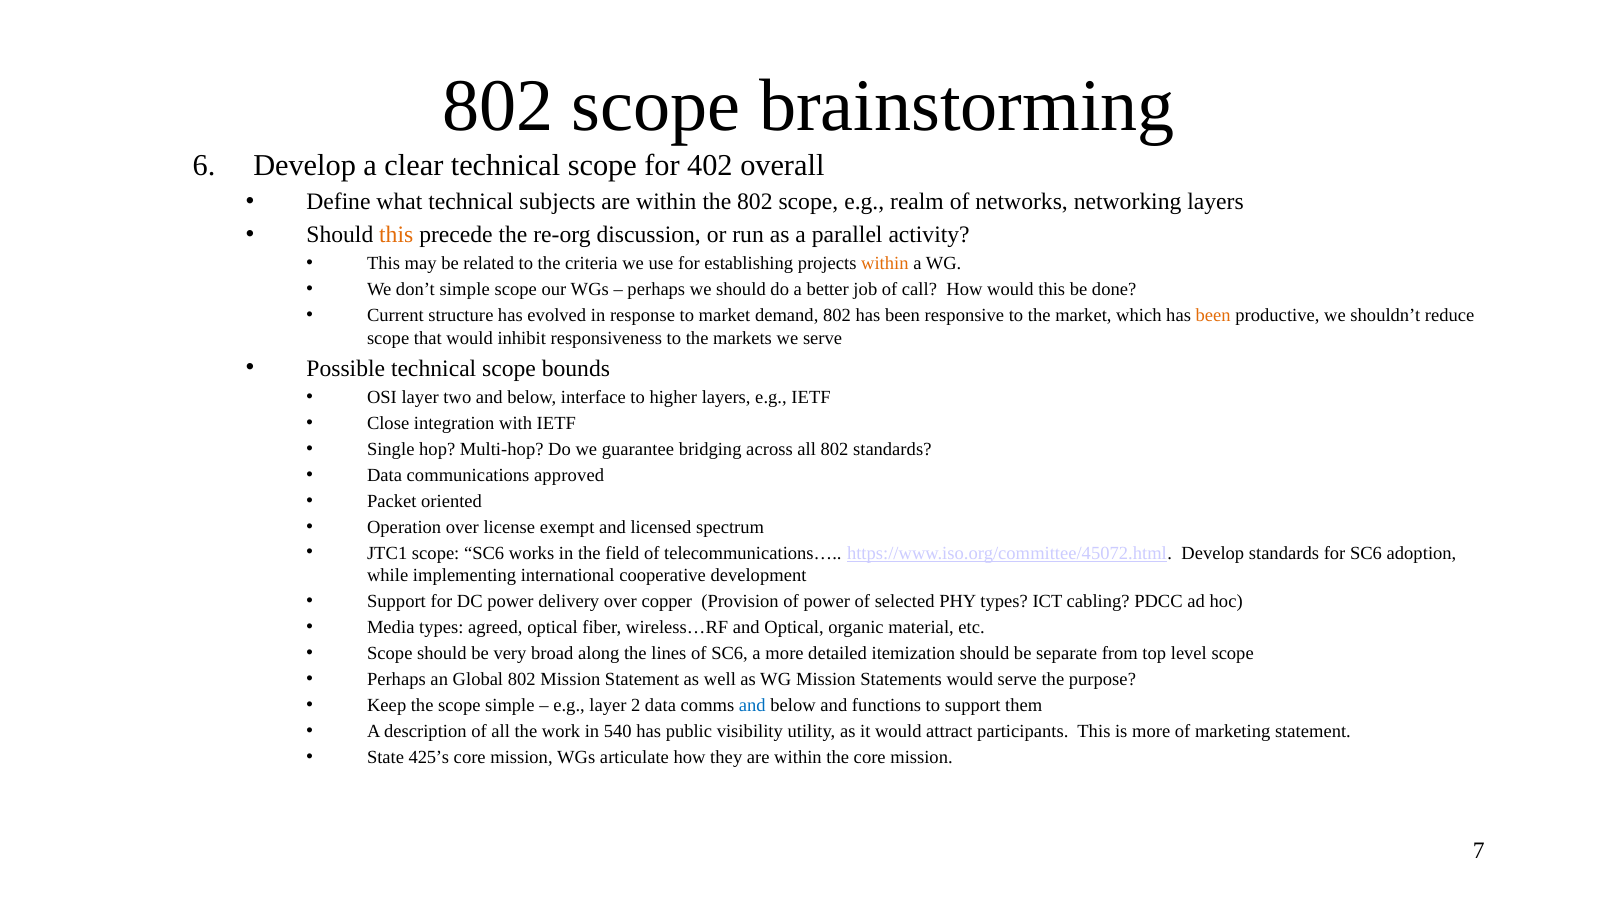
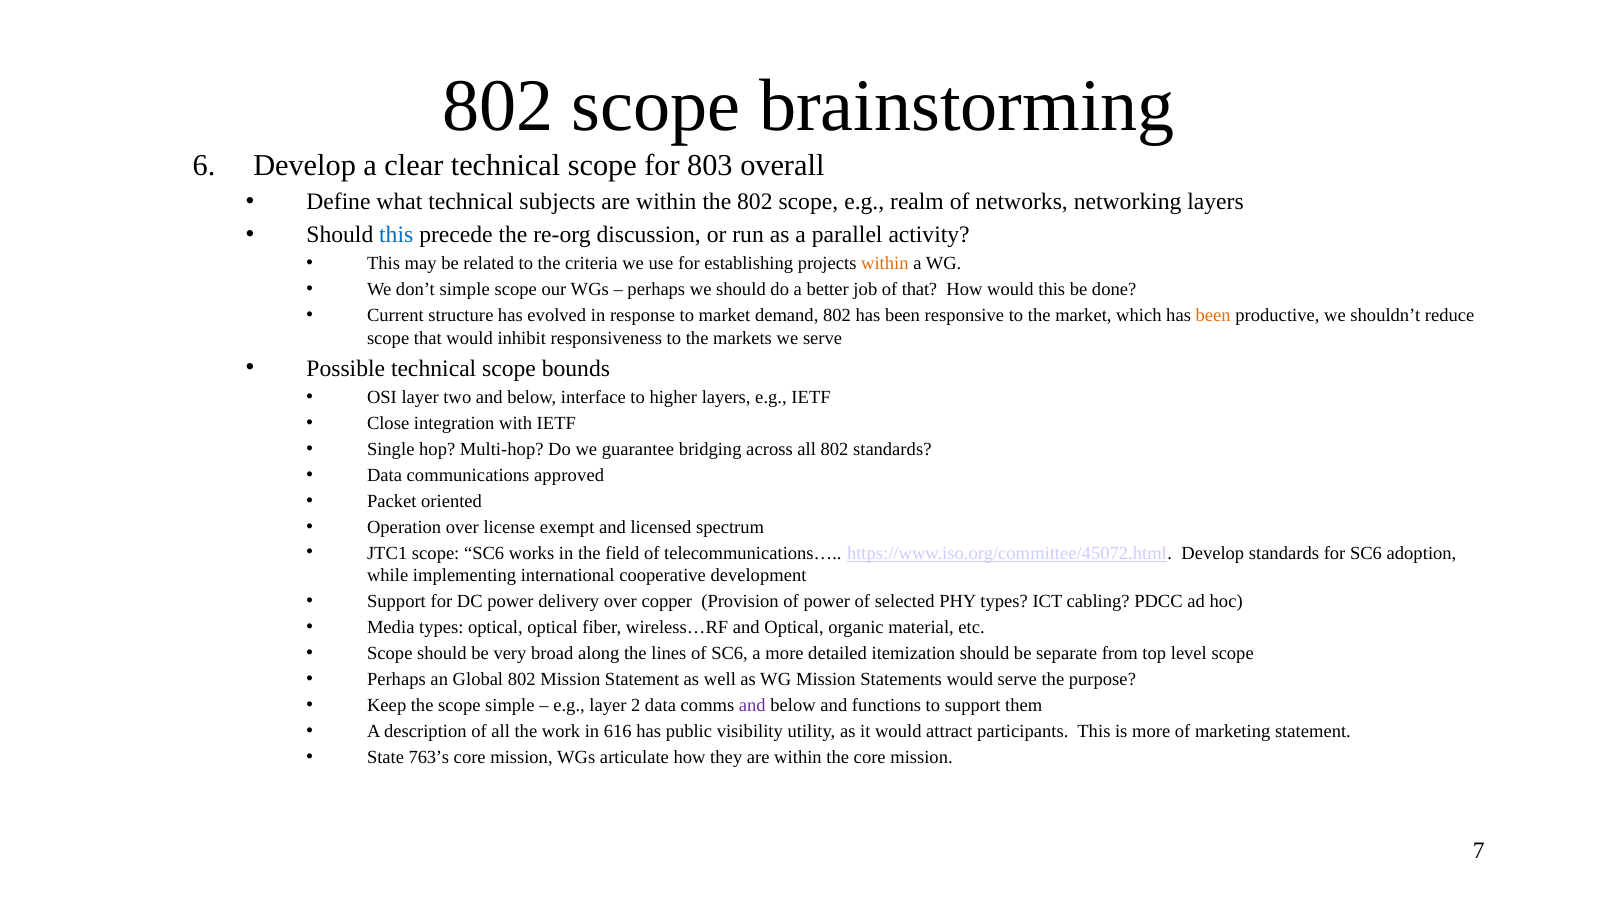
402: 402 -> 803
this at (396, 235) colour: orange -> blue
of call: call -> that
types agreed: agreed -> optical
and at (752, 705) colour: blue -> purple
540: 540 -> 616
425’s: 425’s -> 763’s
